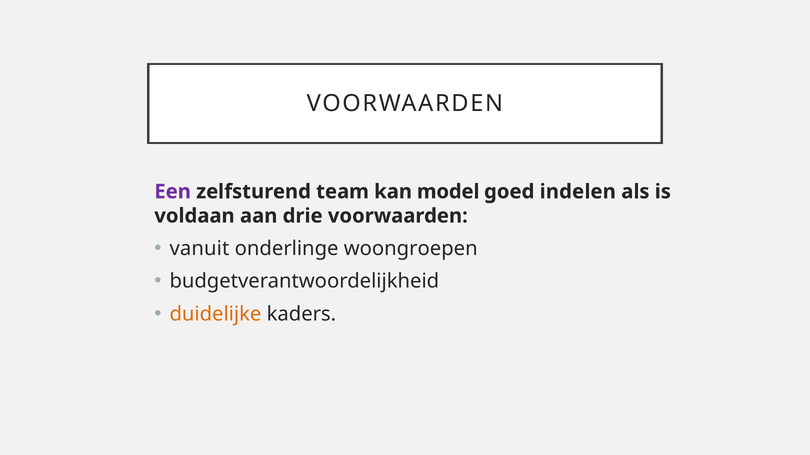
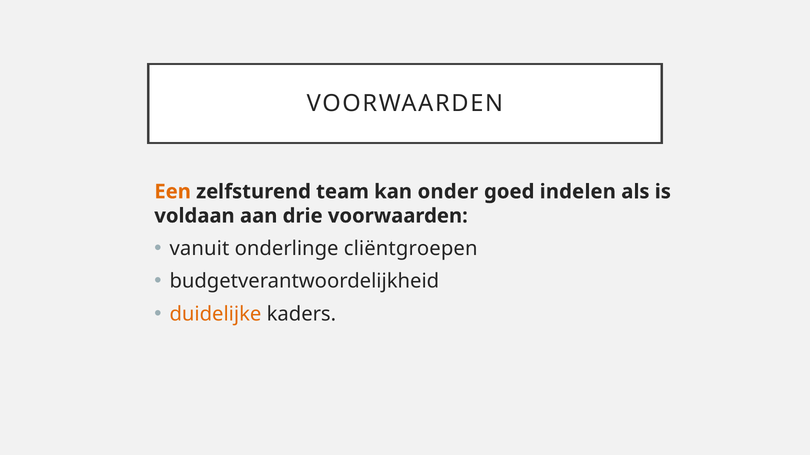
Een colour: purple -> orange
model: model -> onder
woongroepen: woongroepen -> cliëntgroepen
